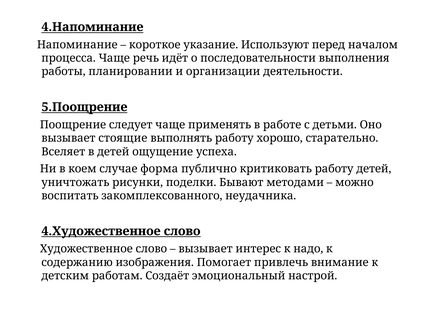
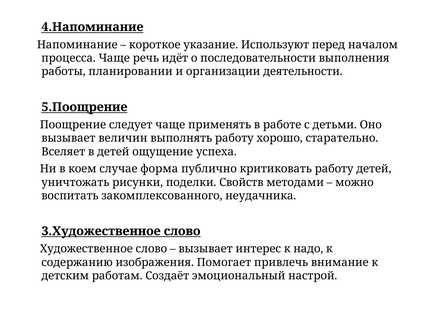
стоящие: стоящие -> величин
Бывают: Бывают -> Свойств
4.Художественное: 4.Художественное -> 3.Художественное
